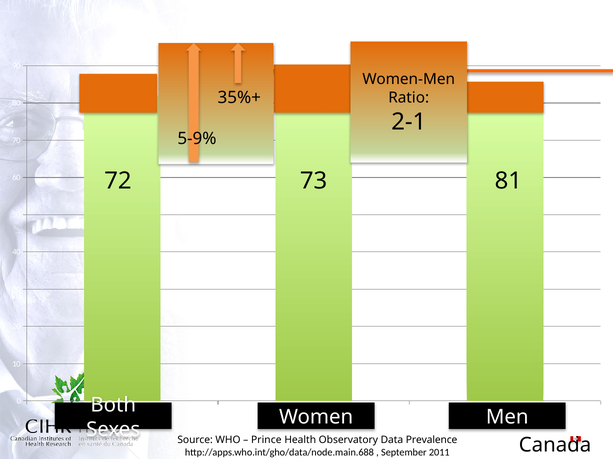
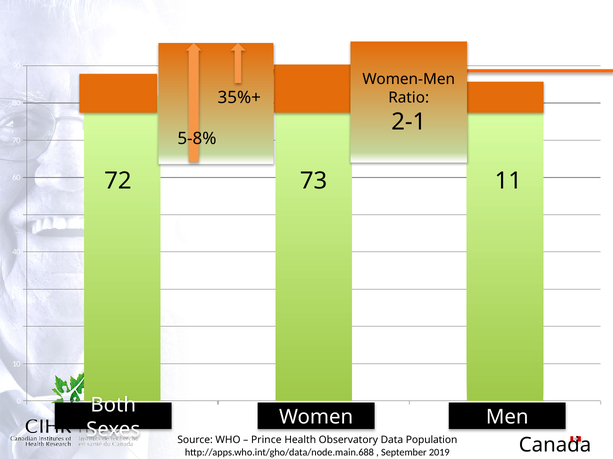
5-9%: 5-9% -> 5-8%
81: 81 -> 11
Data Prevalence: Prevalence -> Population
2011: 2011 -> 2019
